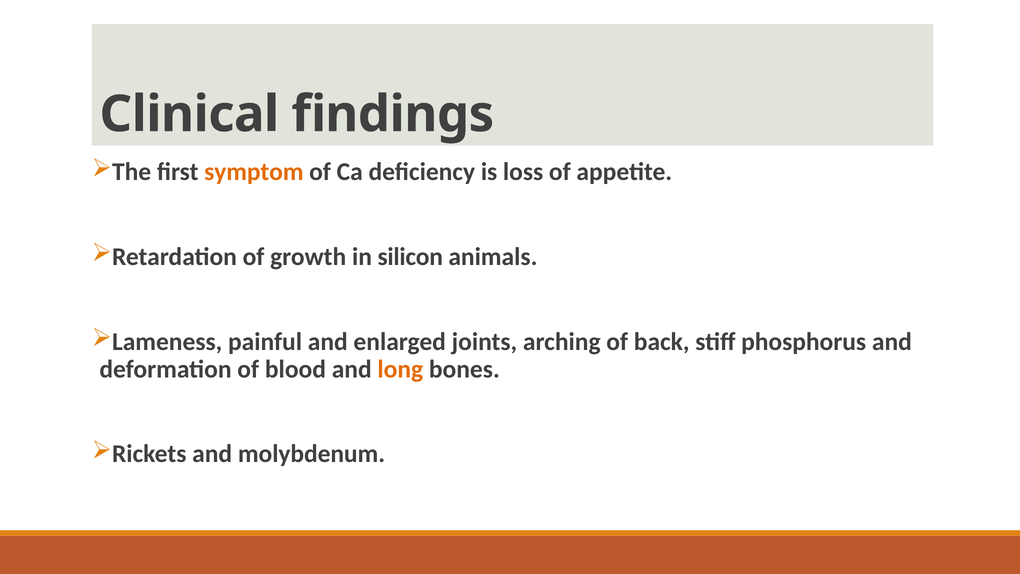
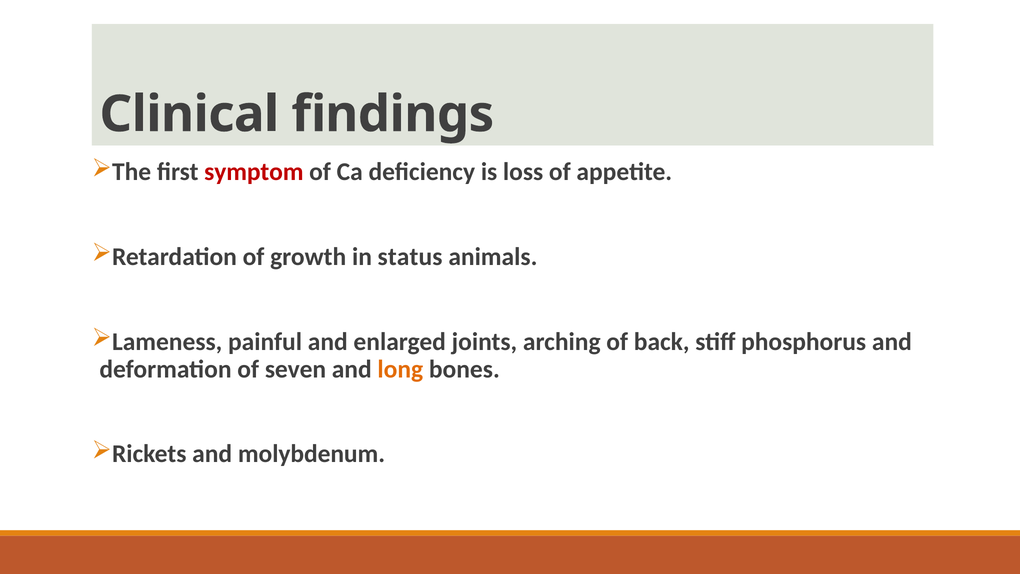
symptom colour: orange -> red
silicon: silicon -> status
blood: blood -> seven
